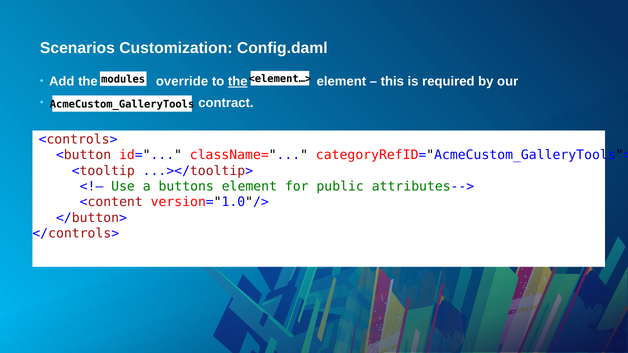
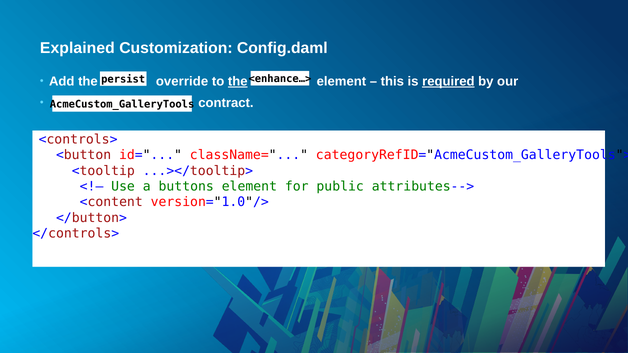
Scenarios: Scenarios -> Explained
<element…>: <element…> -> <enhance…>
modules: modules -> persist
required underline: none -> present
